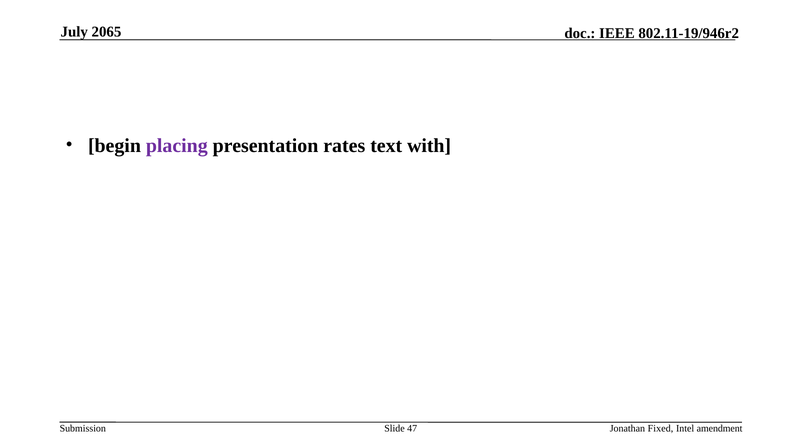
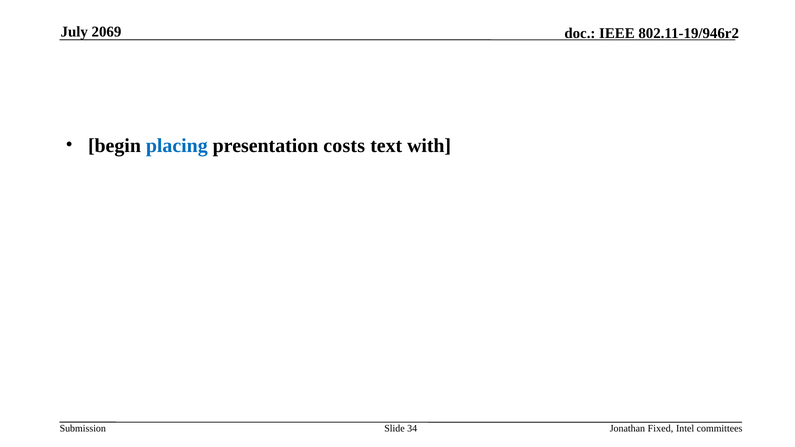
2065: 2065 -> 2069
placing colour: purple -> blue
rates: rates -> costs
47: 47 -> 34
amendment: amendment -> committees
